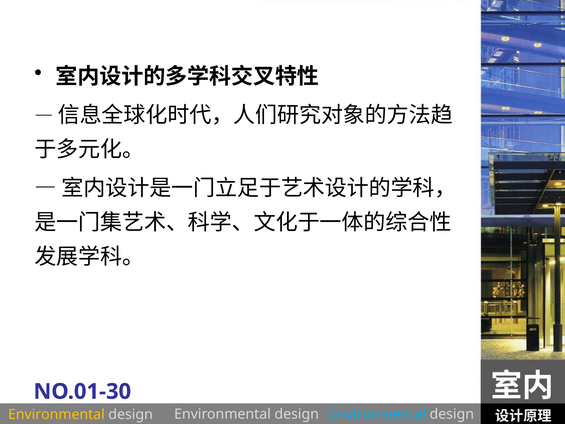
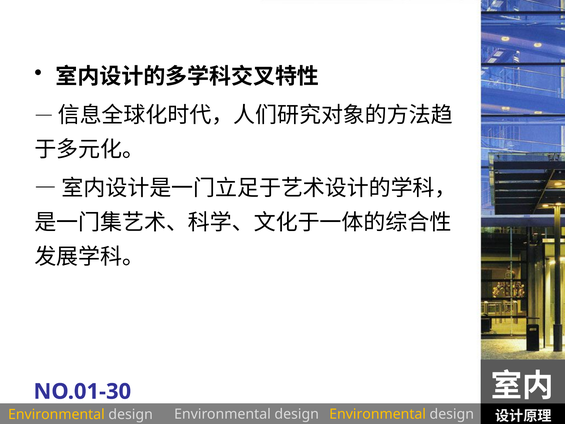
Environmental at (378, 414) colour: light blue -> yellow
